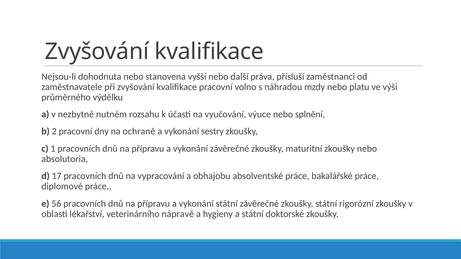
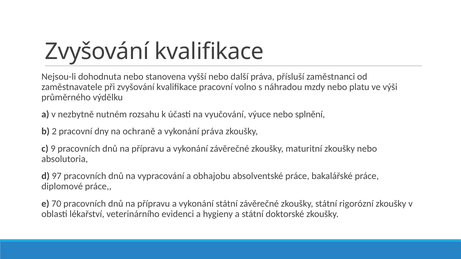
vykonání sestry: sestry -> práva
1: 1 -> 9
17: 17 -> 97
56: 56 -> 70
nápravě: nápravě -> evidenci
